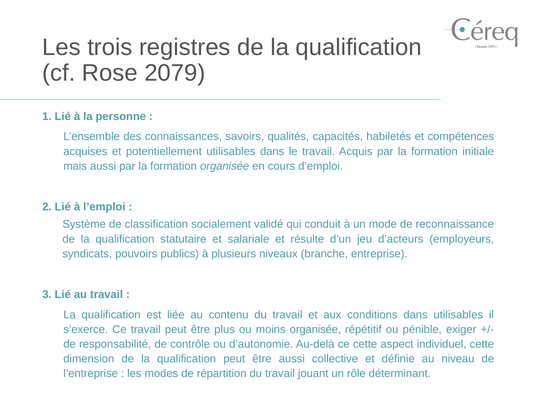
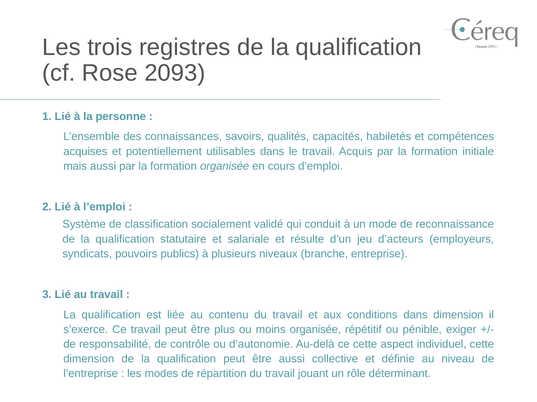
2079: 2079 -> 2093
dans utilisables: utilisables -> dimension
